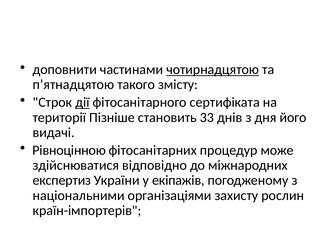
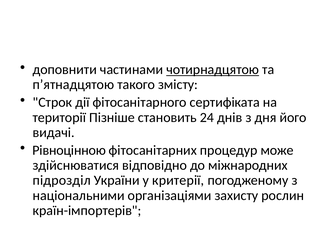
дії underline: present -> none
33: 33 -> 24
експертиз: експертиз -> підрозділ
екіпажів: екіпажів -> критерії
